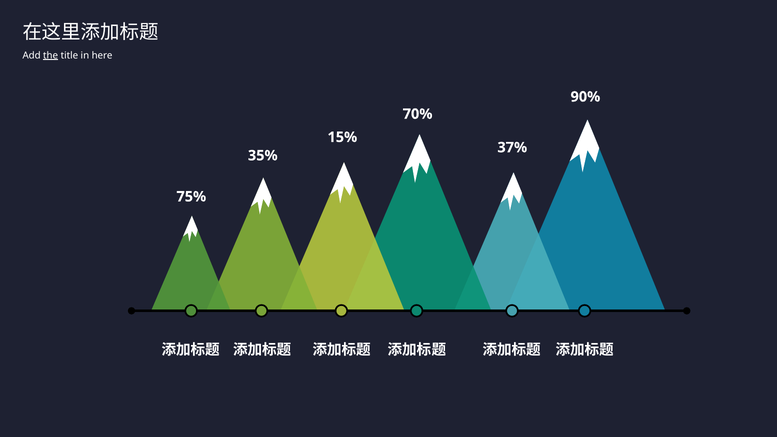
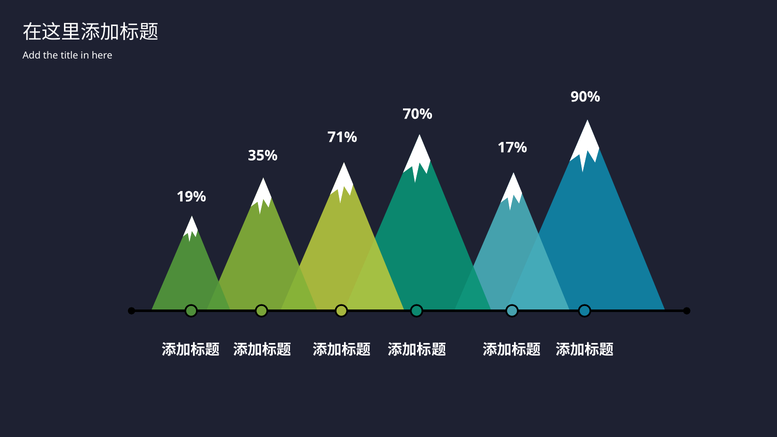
the underline: present -> none
15%: 15% -> 71%
37%: 37% -> 17%
75%: 75% -> 19%
